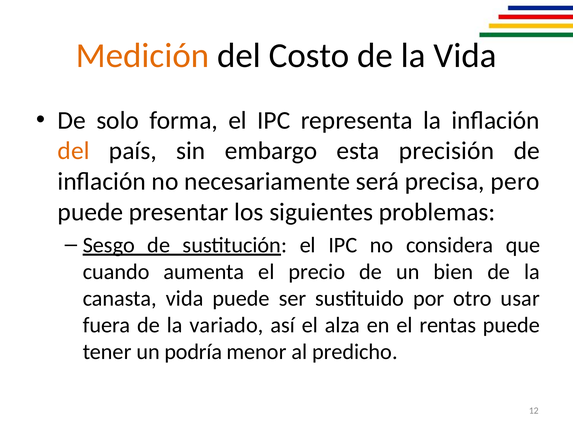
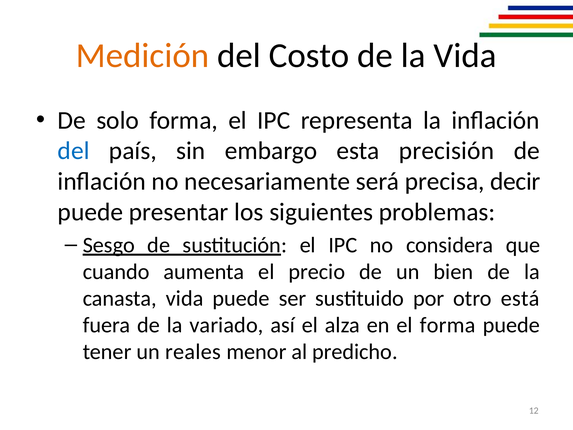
del at (74, 151) colour: orange -> blue
pero: pero -> decir
usar: usar -> está
el rentas: rentas -> forma
podría: podría -> reales
